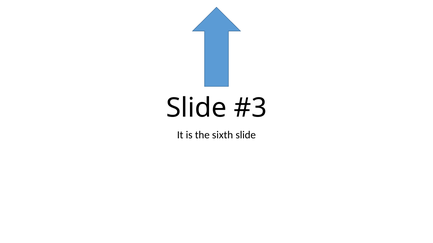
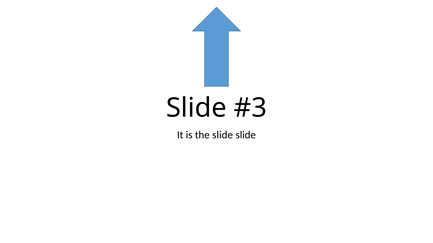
the sixth: sixth -> slide
